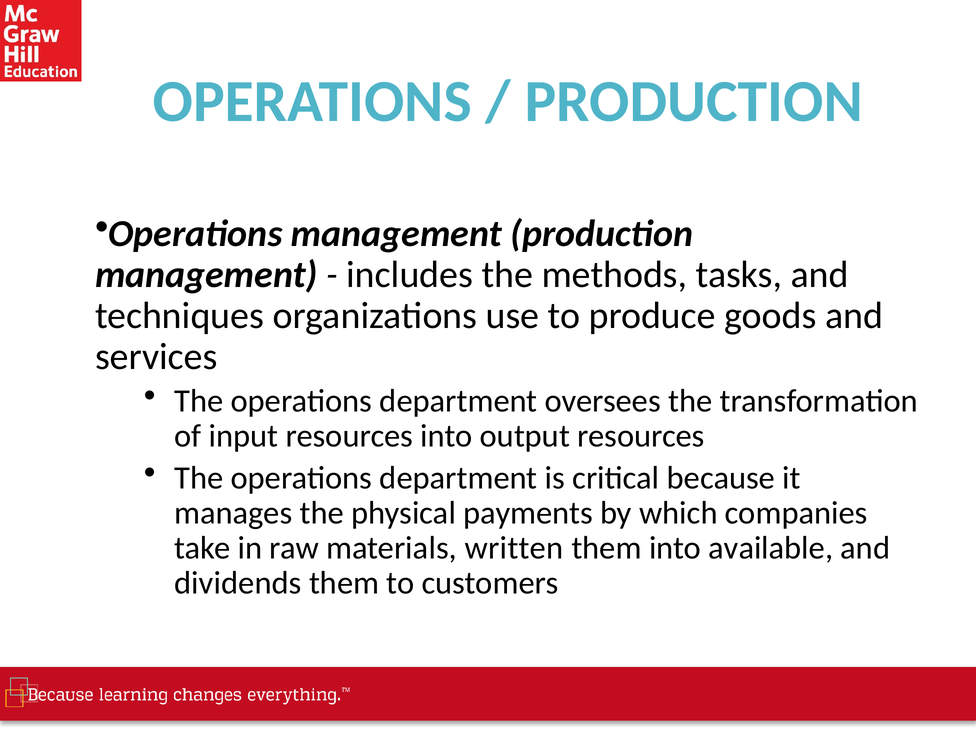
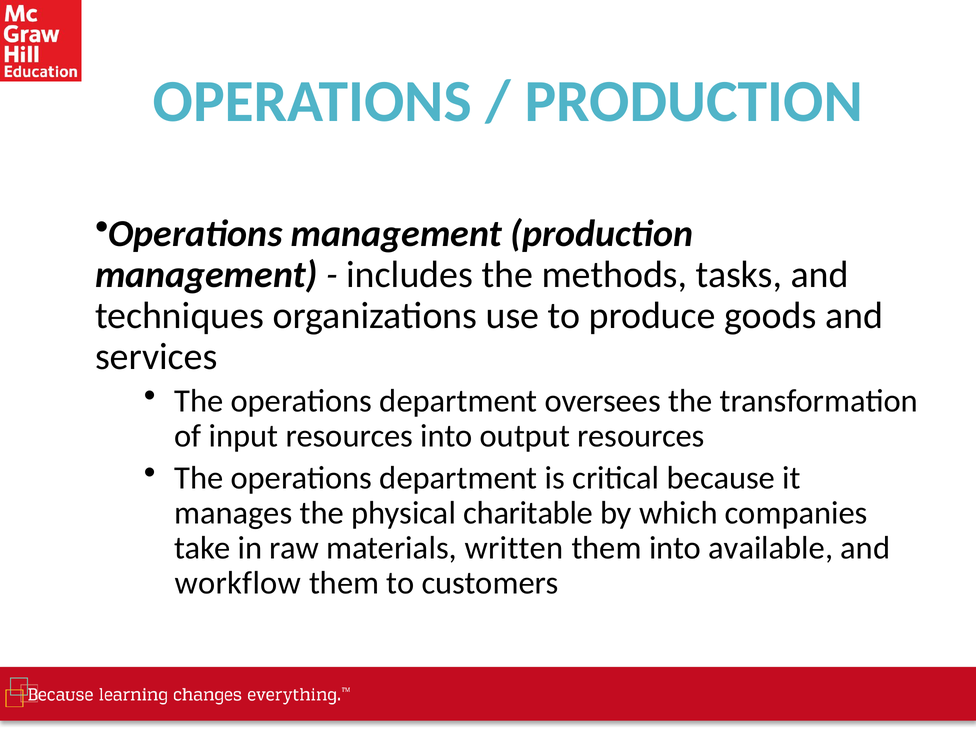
payments: payments -> charitable
dividends: dividends -> workflow
